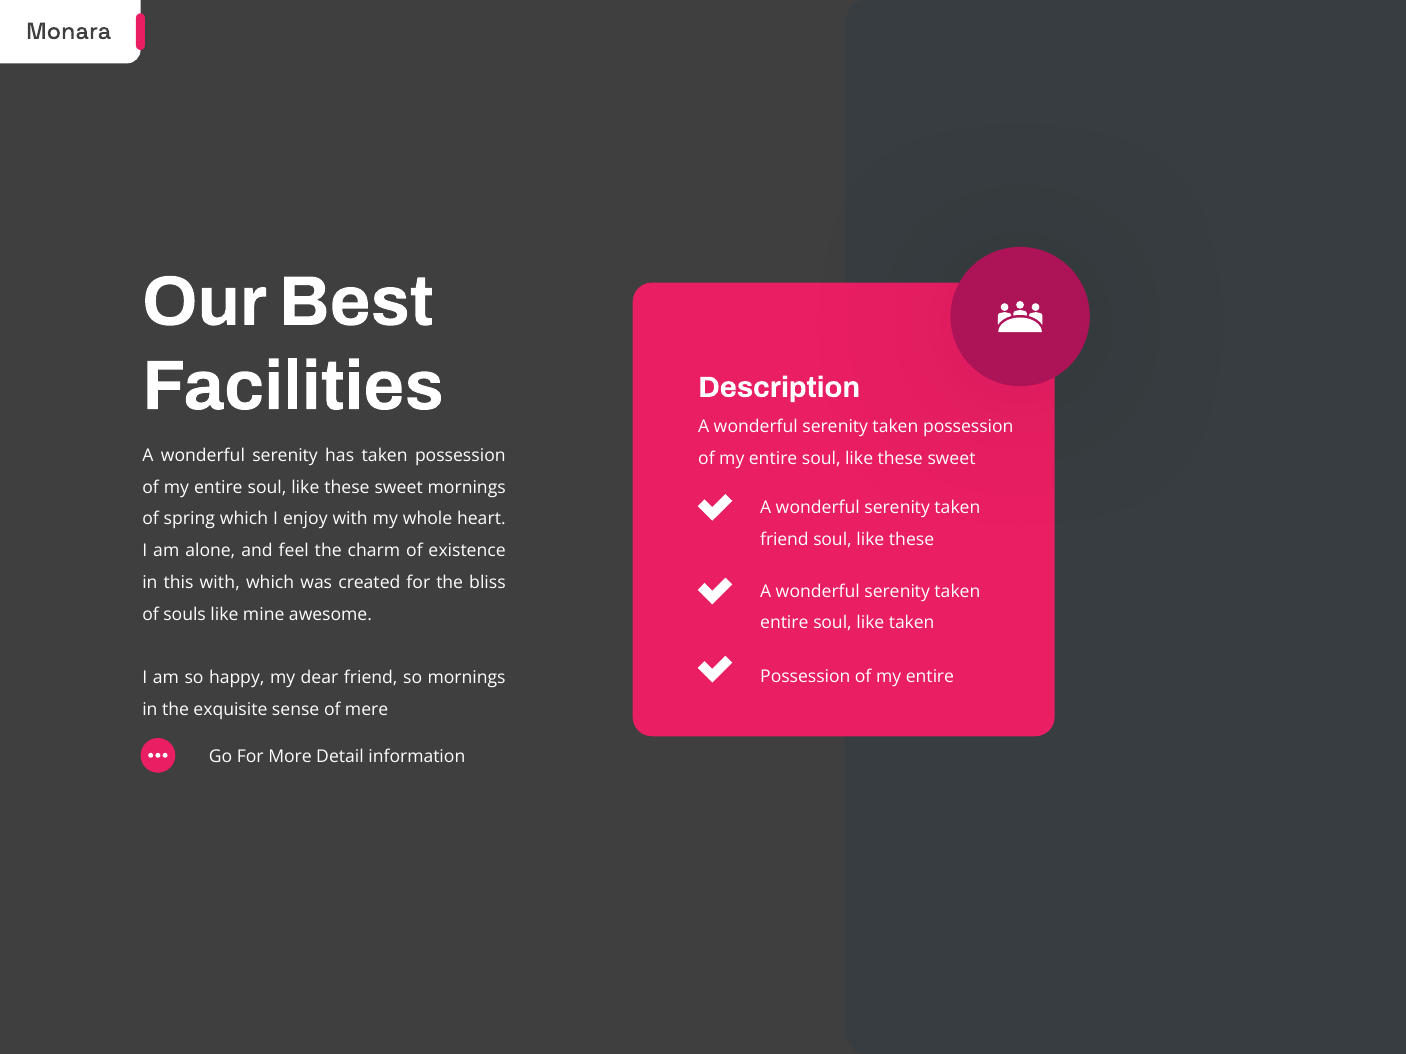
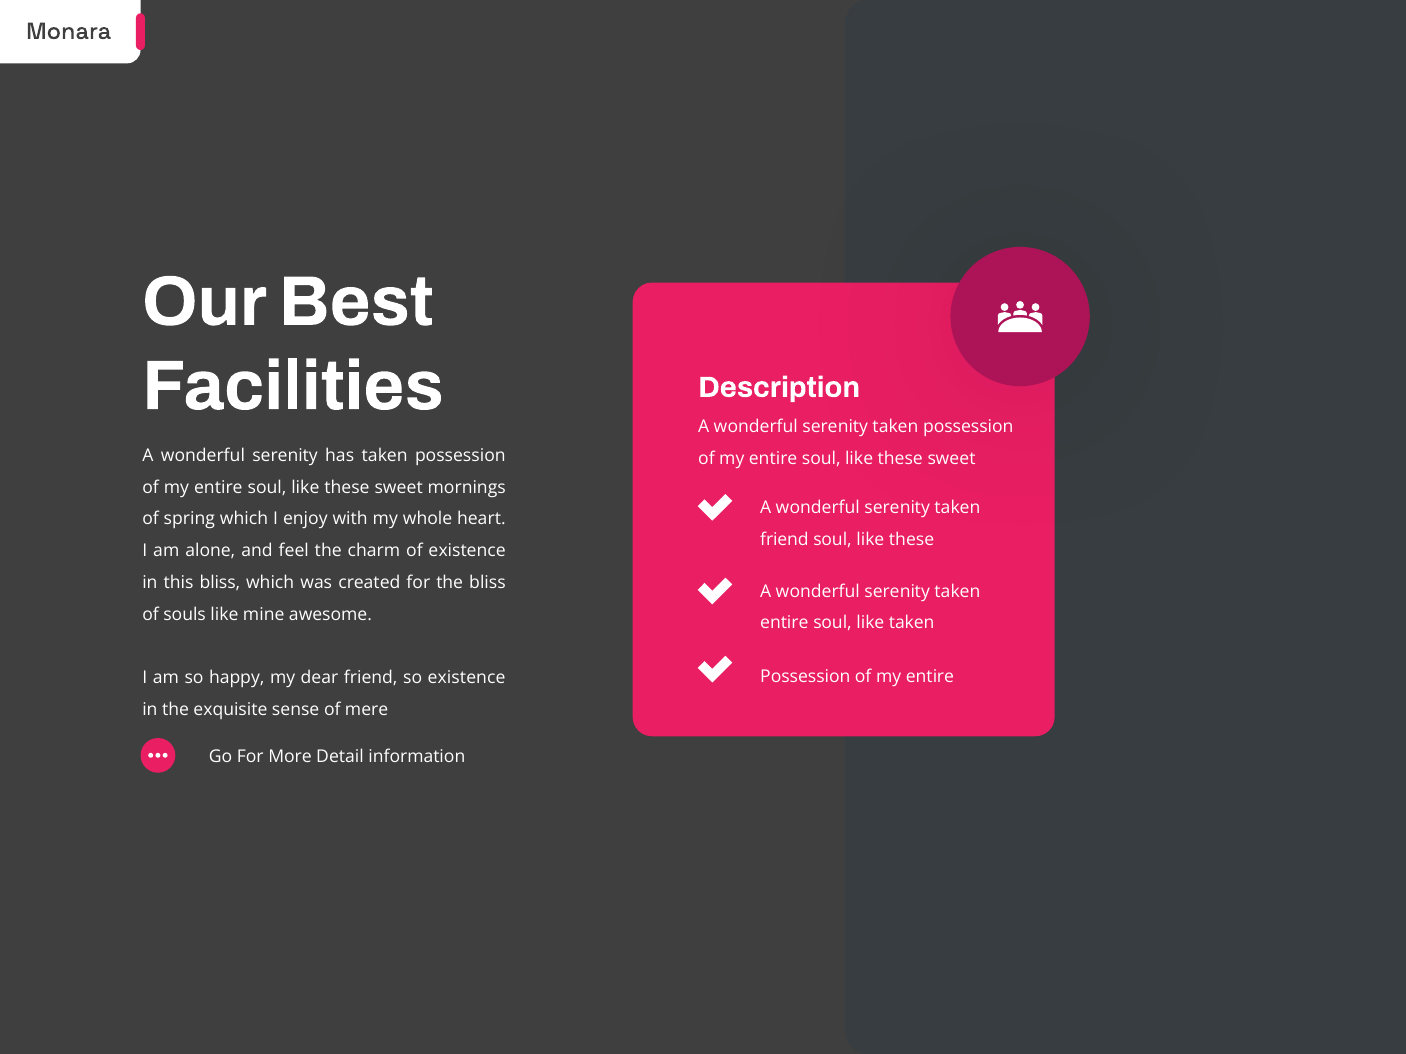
this with: with -> bliss
so mornings: mornings -> existence
